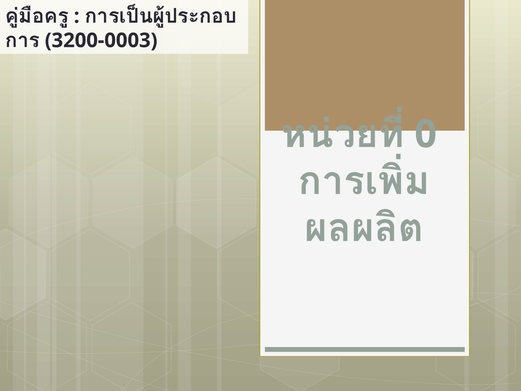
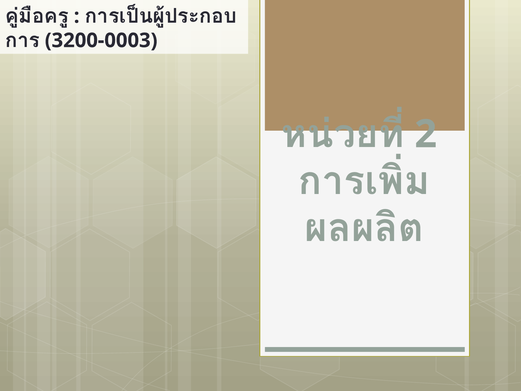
0: 0 -> 2
